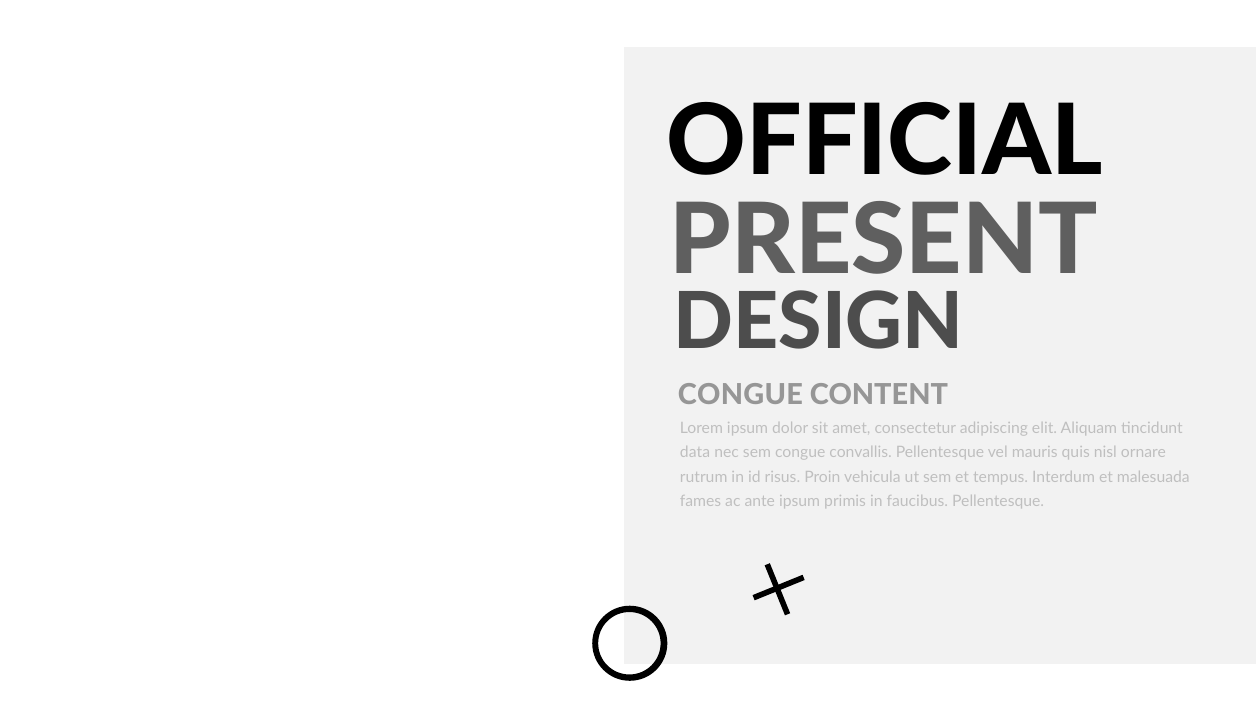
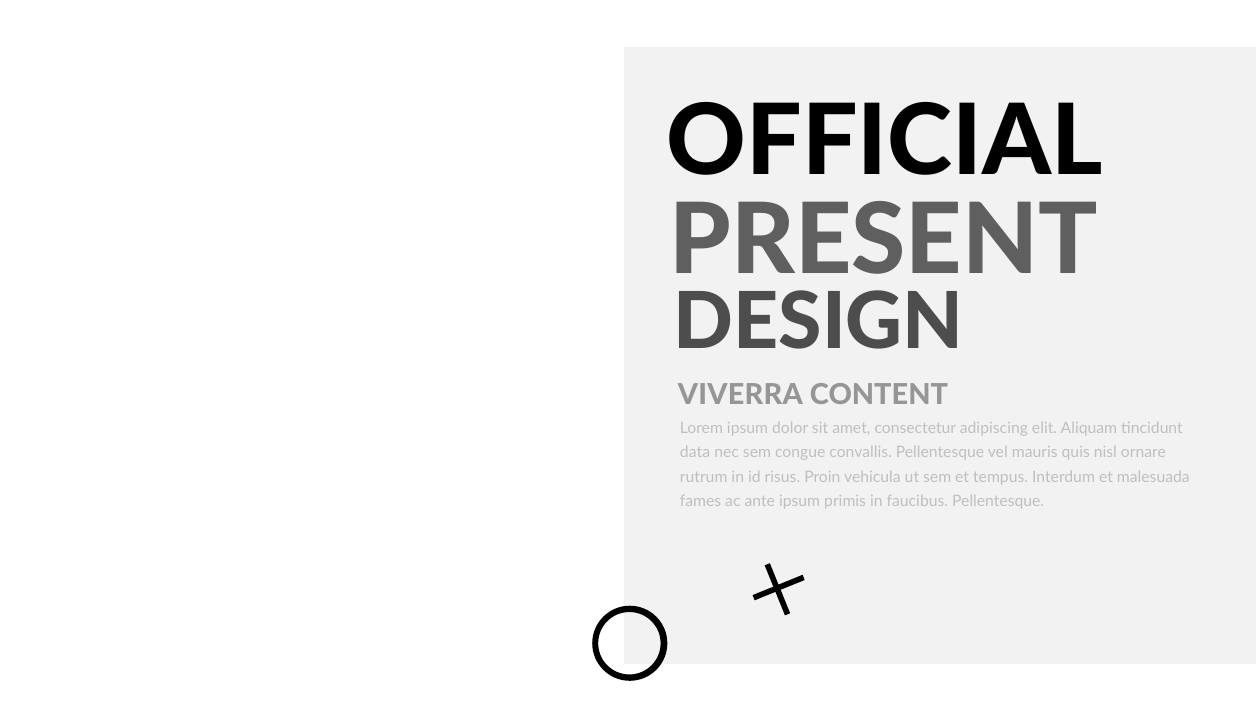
CONGUE at (740, 395): CONGUE -> VIVERRA
